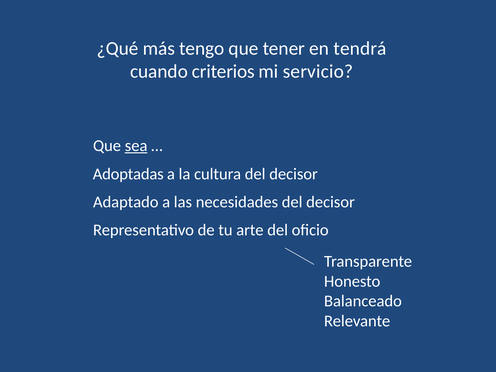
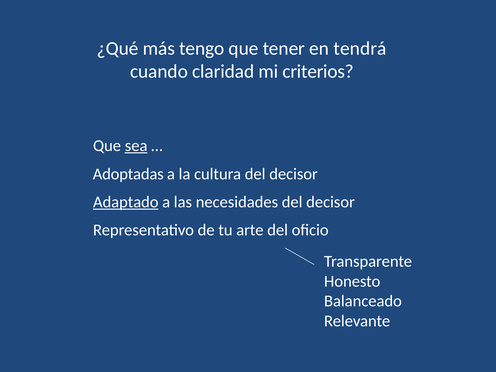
criterios: criterios -> claridad
servicio: servicio -> criterios
Adaptado underline: none -> present
